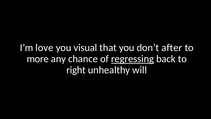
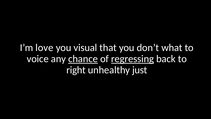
after: after -> what
more: more -> voice
chance underline: none -> present
will: will -> just
